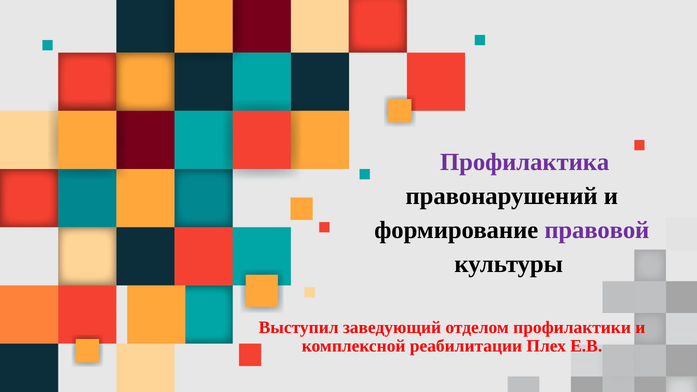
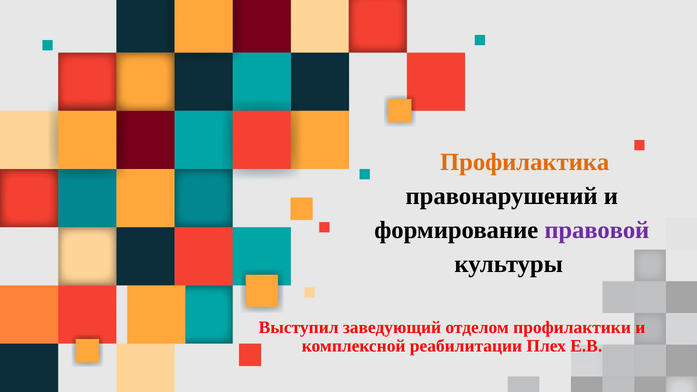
Профилактика colour: purple -> orange
